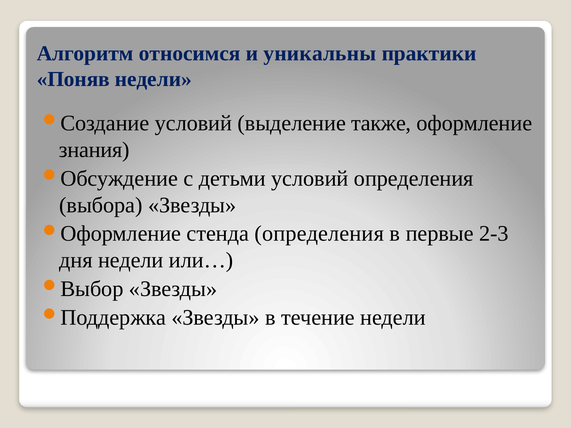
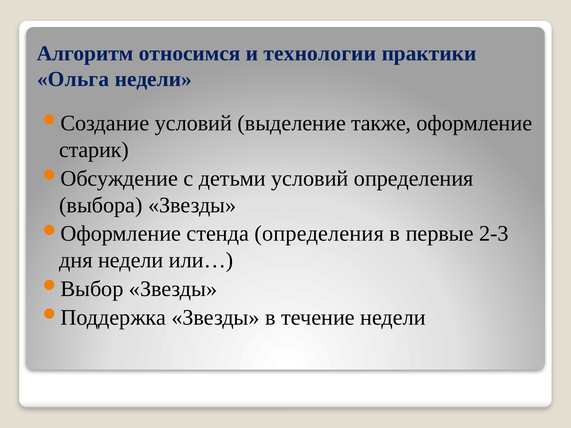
уникальны: уникальны -> технологии
Поняв: Поняв -> Ольга
знания: знания -> старик
